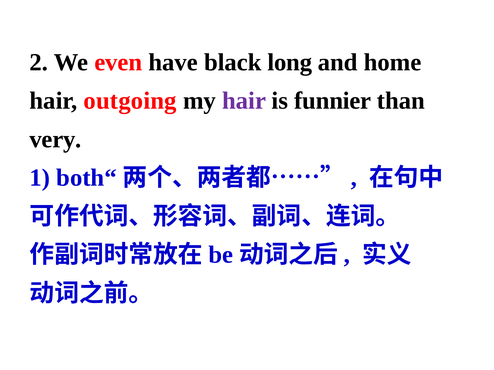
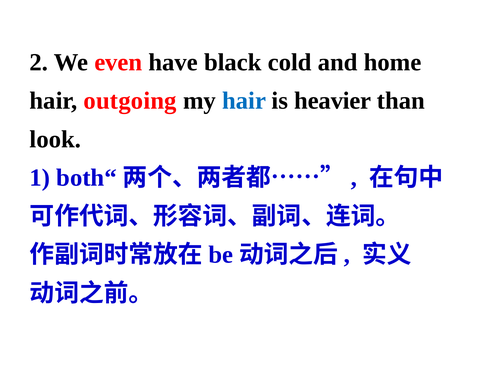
long: long -> cold
hair at (244, 101) colour: purple -> blue
funnier: funnier -> heavier
very: very -> look
